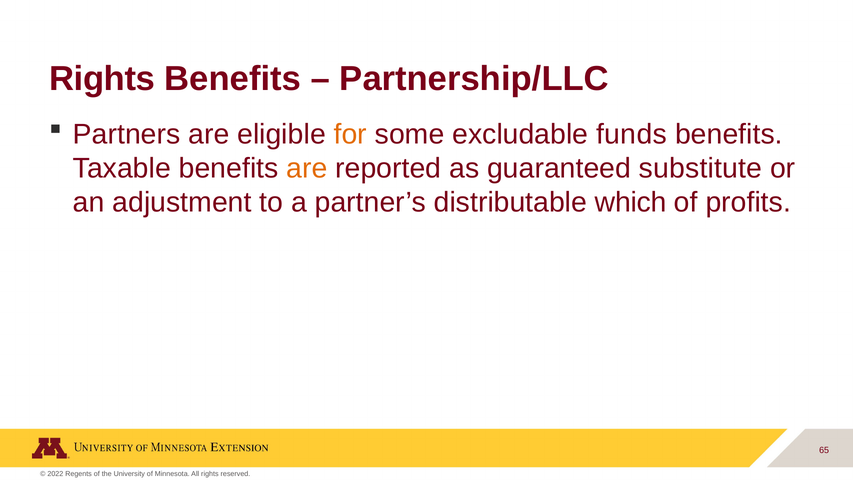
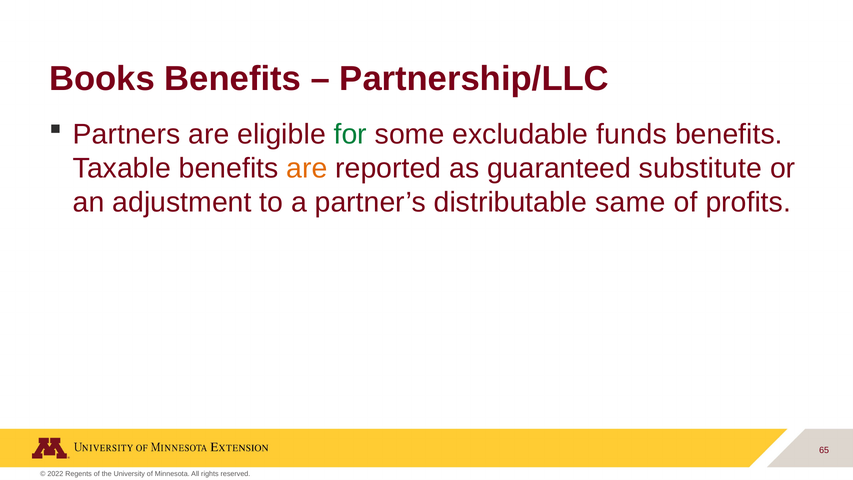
Rights at (102, 79): Rights -> Books
for colour: orange -> green
which: which -> same
